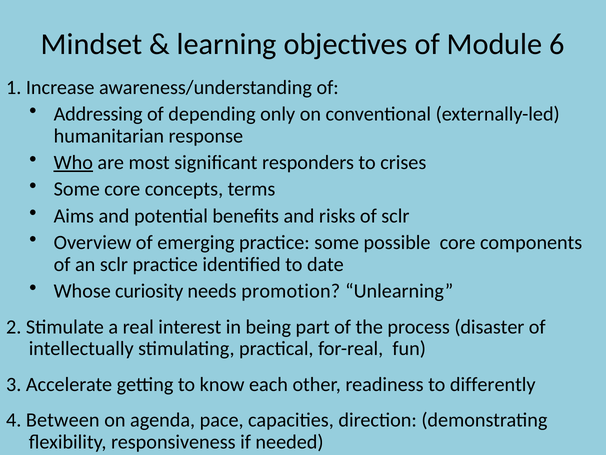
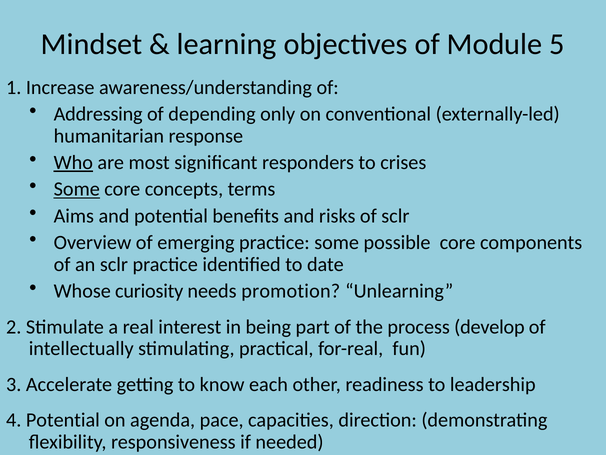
6: 6 -> 5
Some at (77, 189) underline: none -> present
disaster: disaster -> develop
differently: differently -> leadership
4 Between: Between -> Potential
